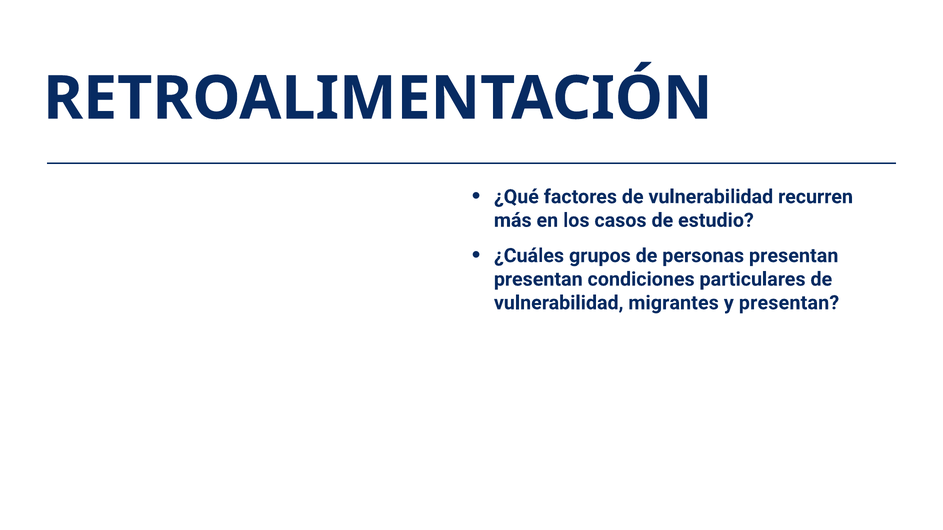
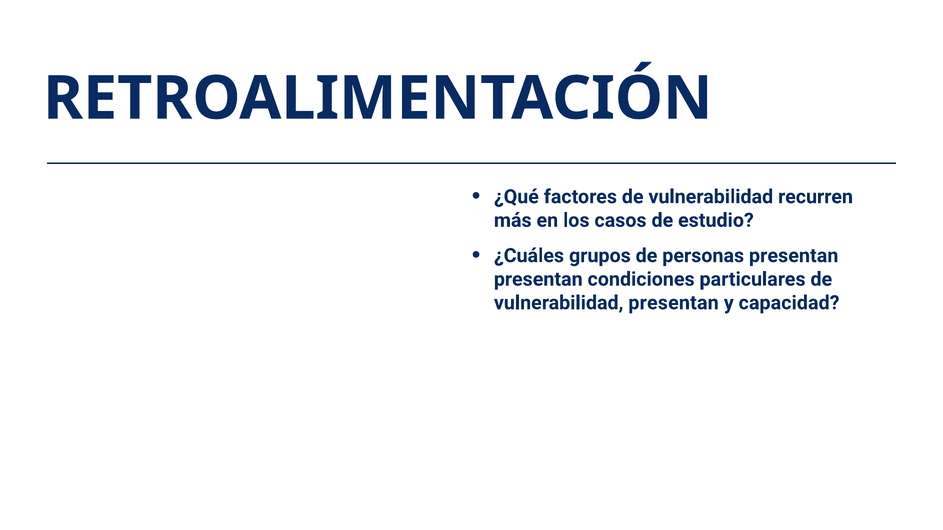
vulnerabilidad migrantes: migrantes -> presentan
y presentan: presentan -> capacidad
